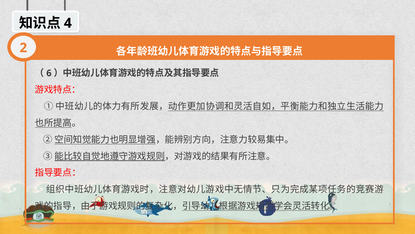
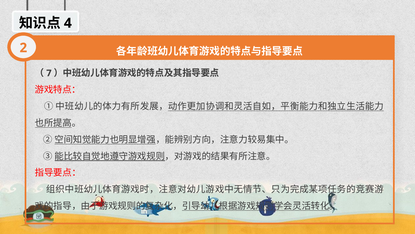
6: 6 -> 7
